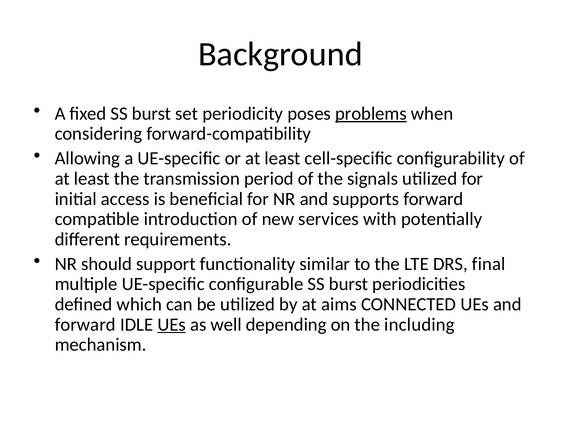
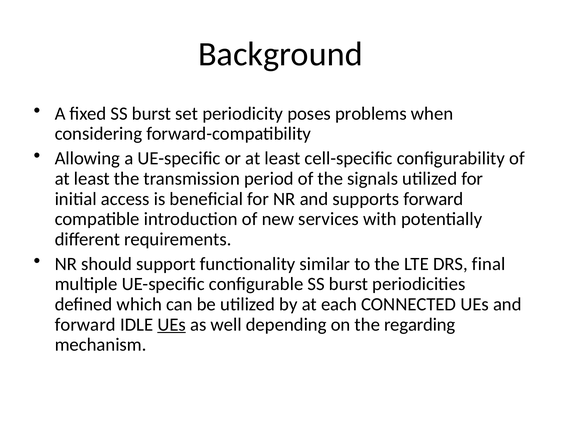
problems underline: present -> none
aims: aims -> each
including: including -> regarding
